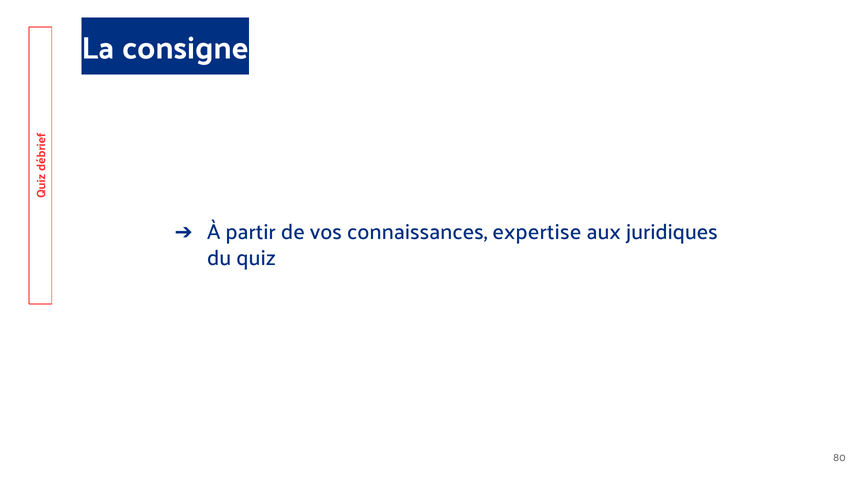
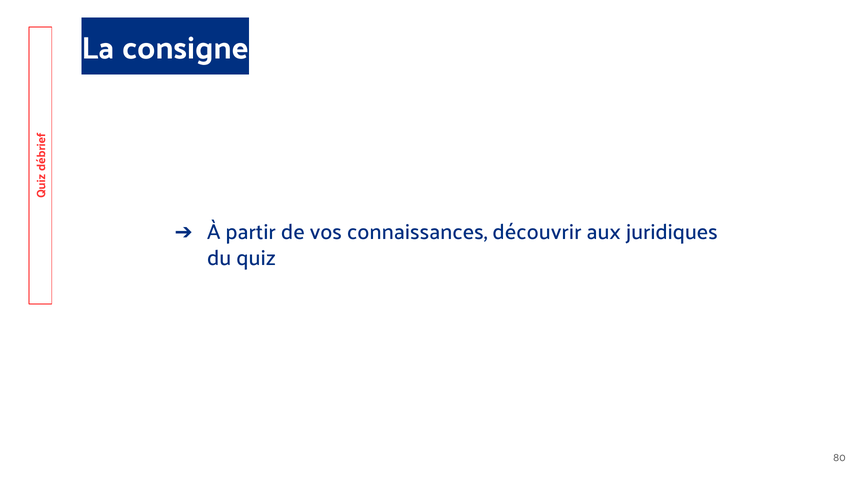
expertise: expertise -> découvrir
